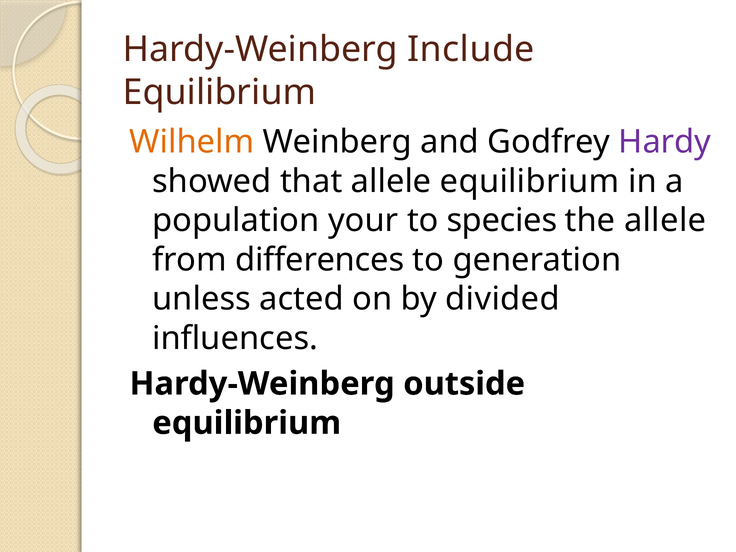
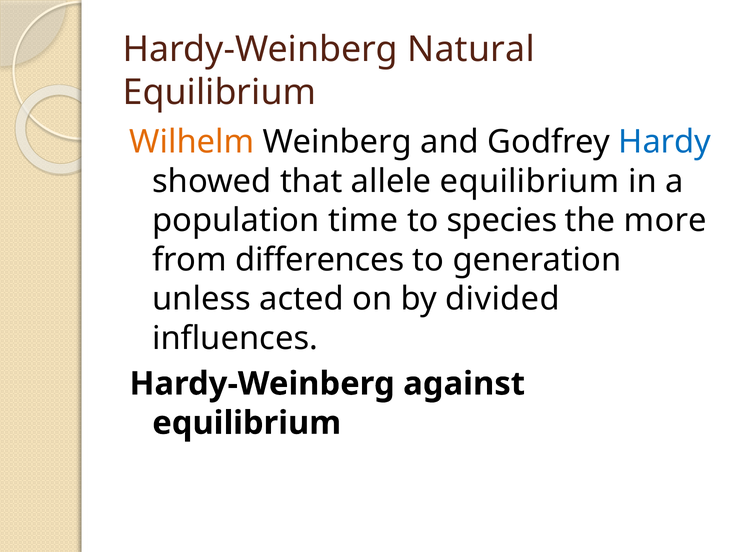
Include: Include -> Natural
Hardy colour: purple -> blue
your: your -> time
the allele: allele -> more
outside: outside -> against
